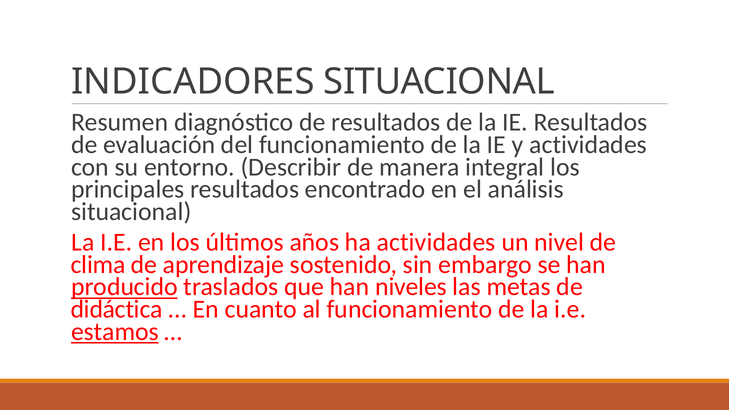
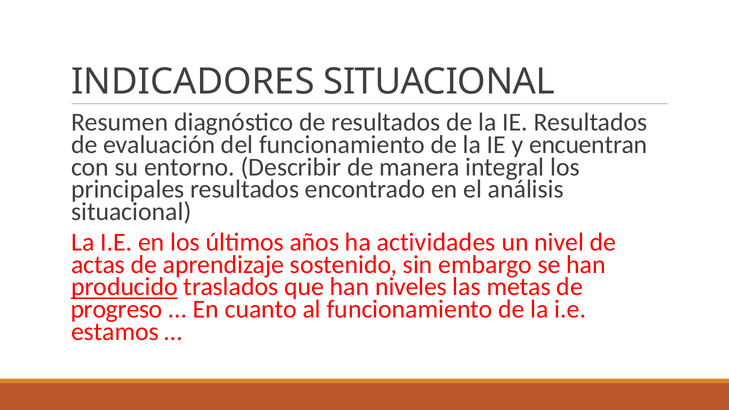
y actividades: actividades -> encuentran
clima: clima -> actas
didáctica: didáctica -> progreso
estamos underline: present -> none
